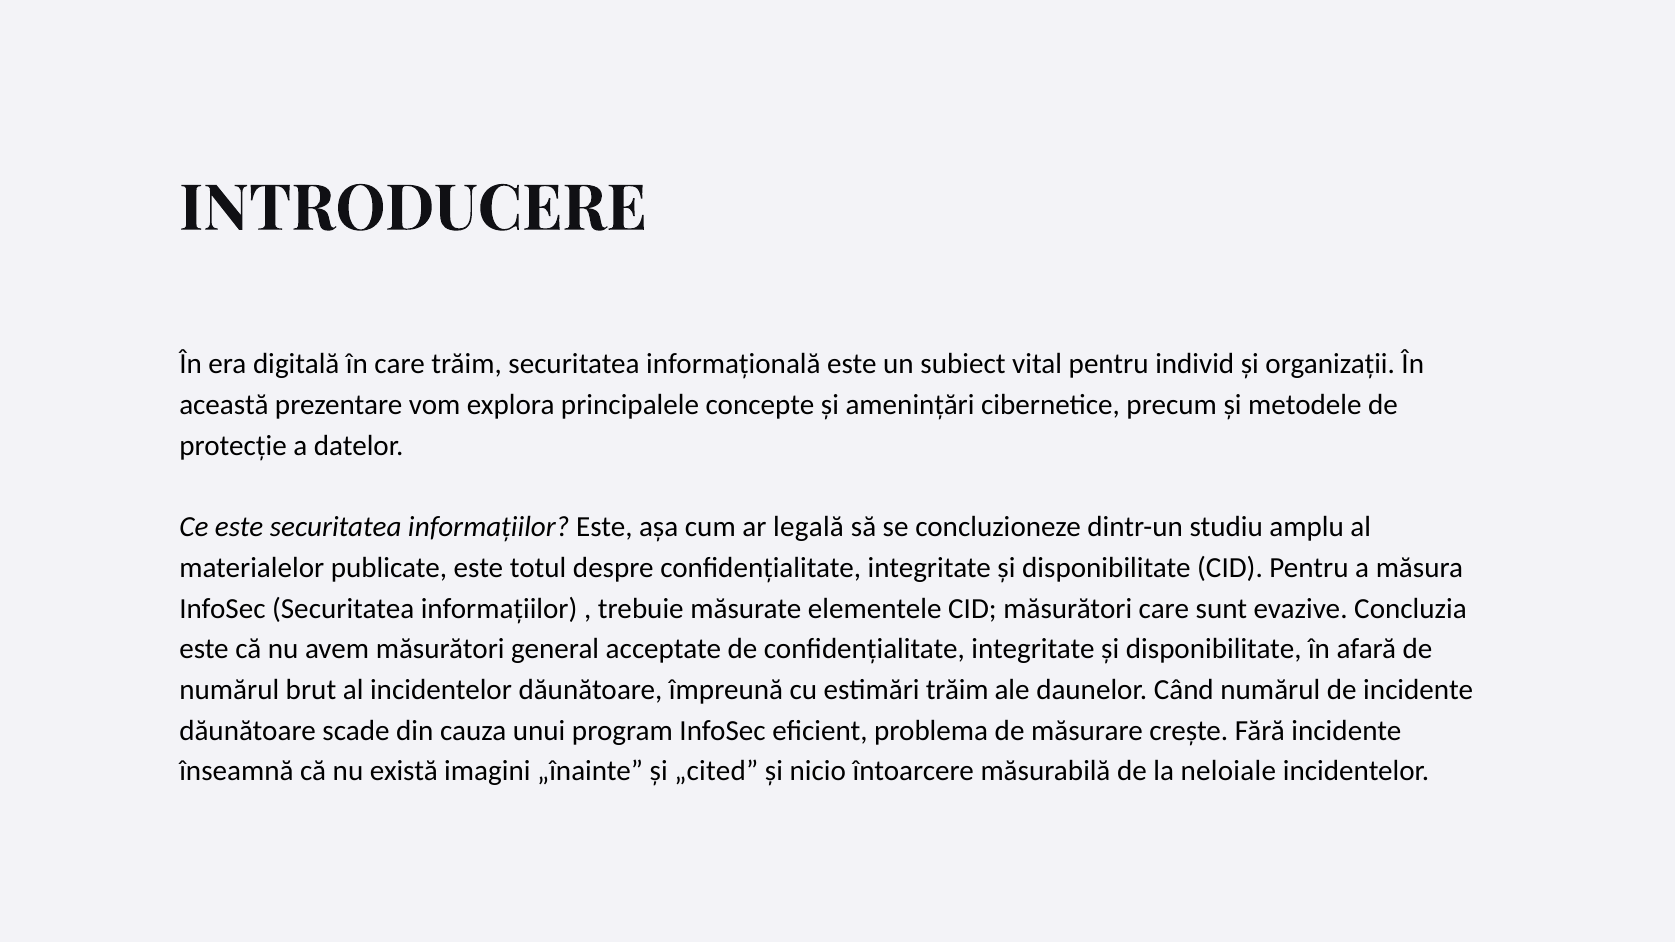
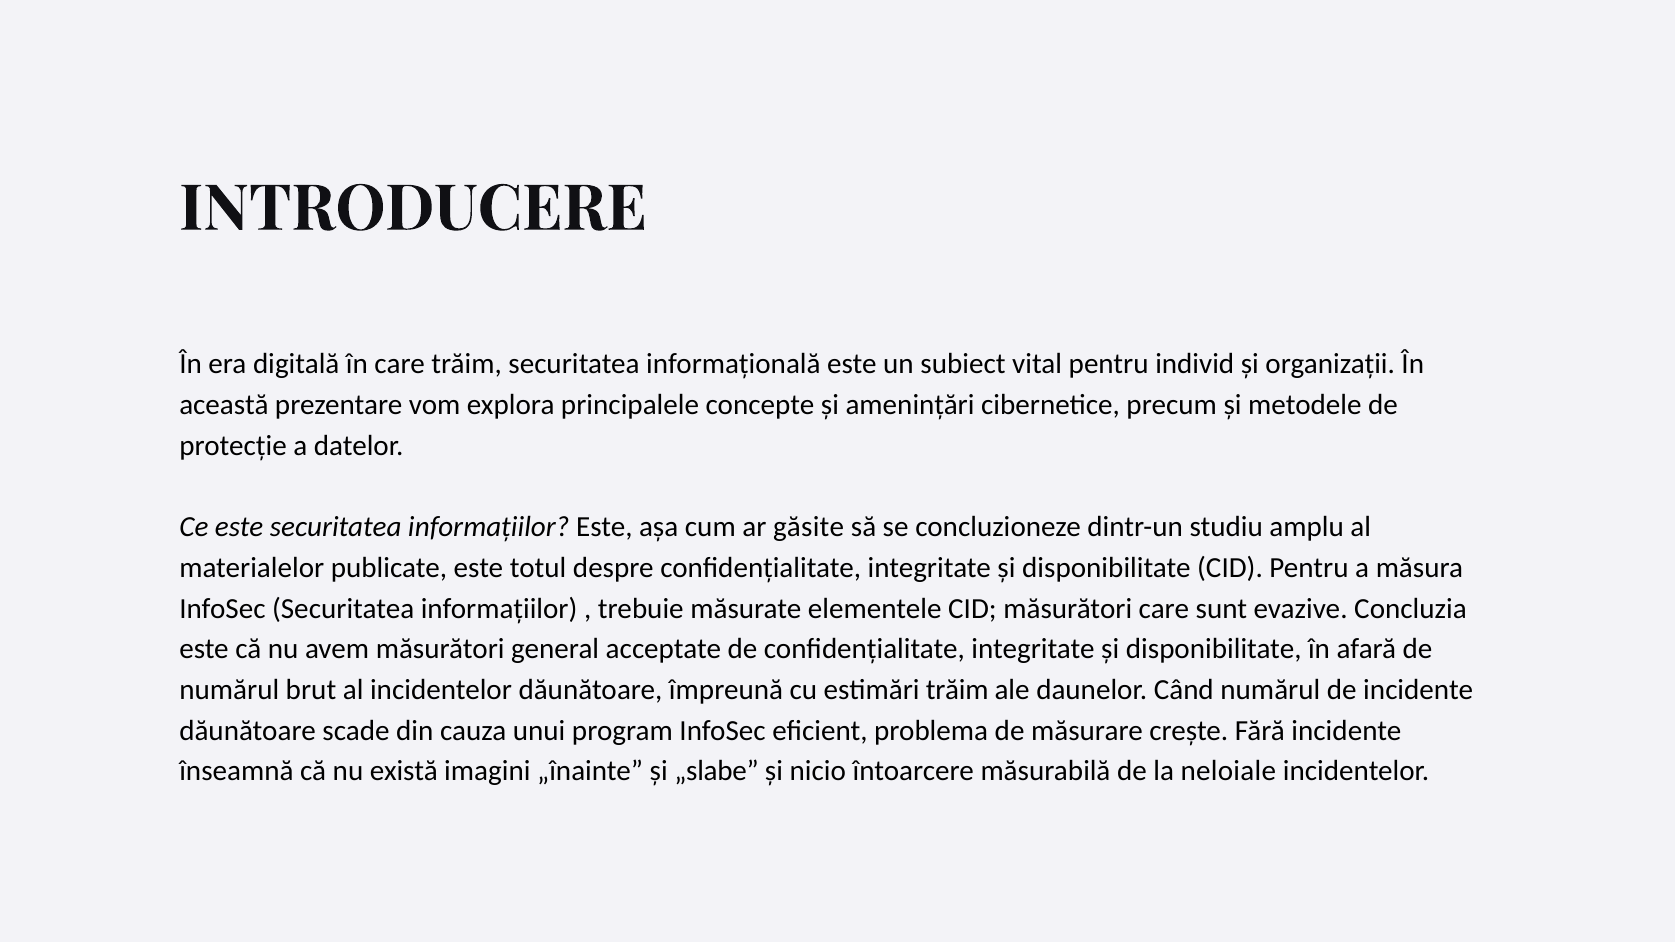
legală: legală -> găsite
„cited: „cited -> „slabe
